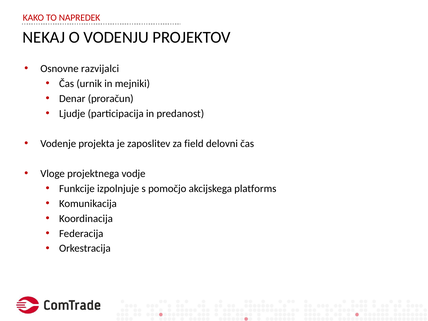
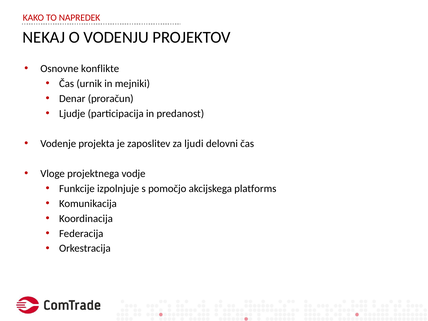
razvijalci: razvijalci -> konflikte
field: field -> ljudi
